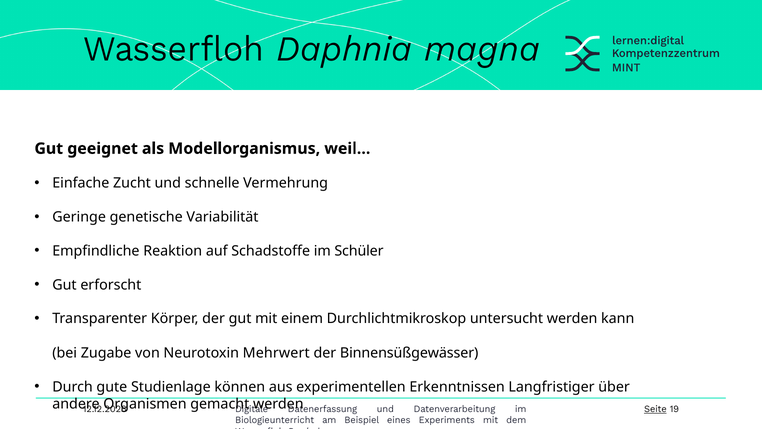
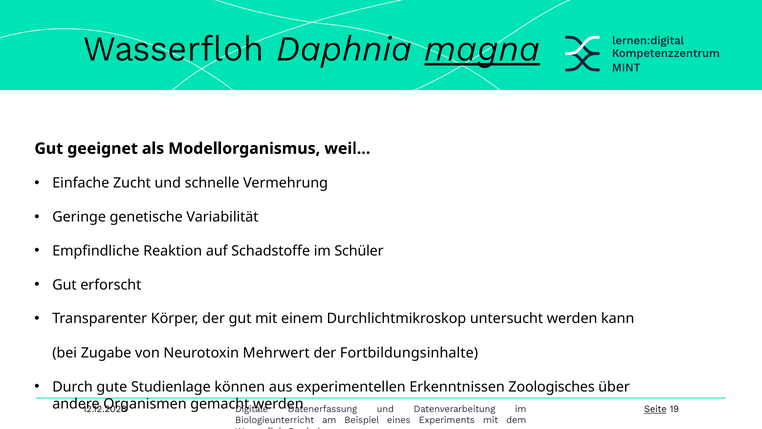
magna at (482, 49) underline: none -> present
Binnensüßgewässer: Binnensüßgewässer -> Fortbildungsinhalte
Langfristiger: Langfristiger -> Zoologisches
